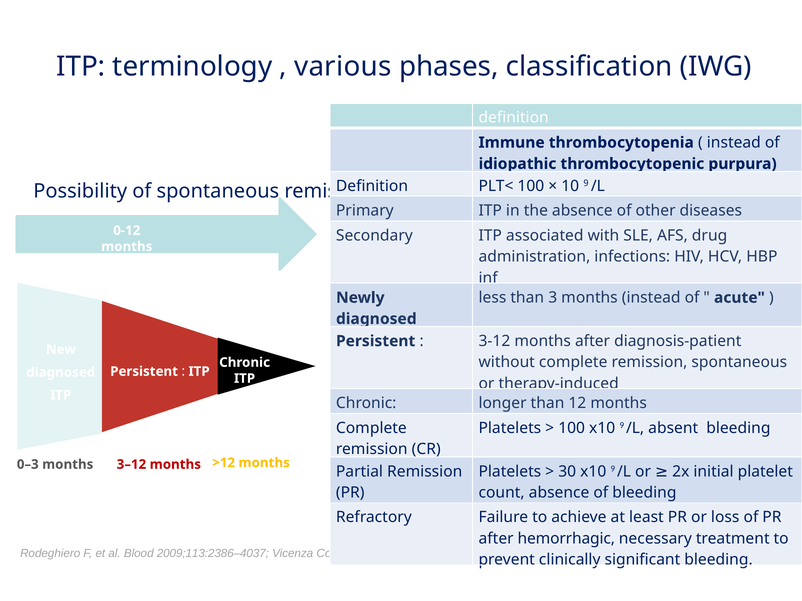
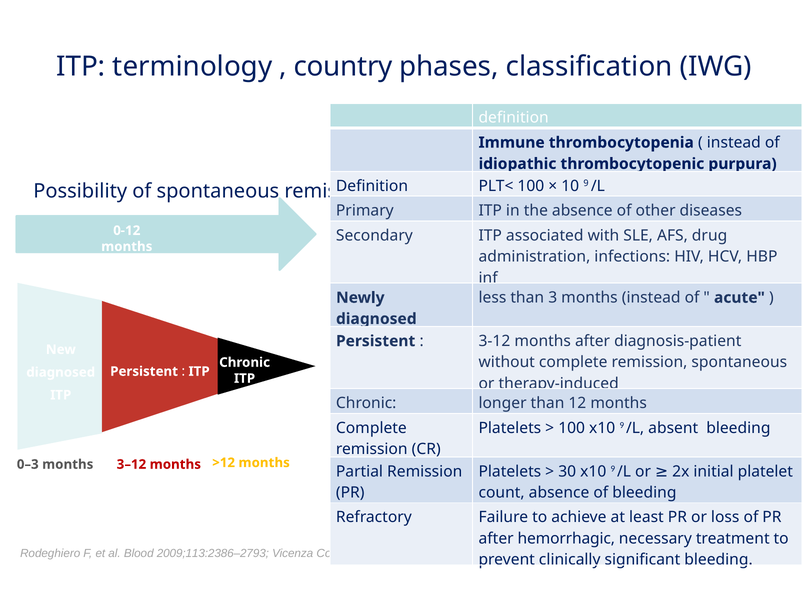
various: various -> country
2009;113:2386–4037: 2009;113:2386–4037 -> 2009;113:2386–2793
